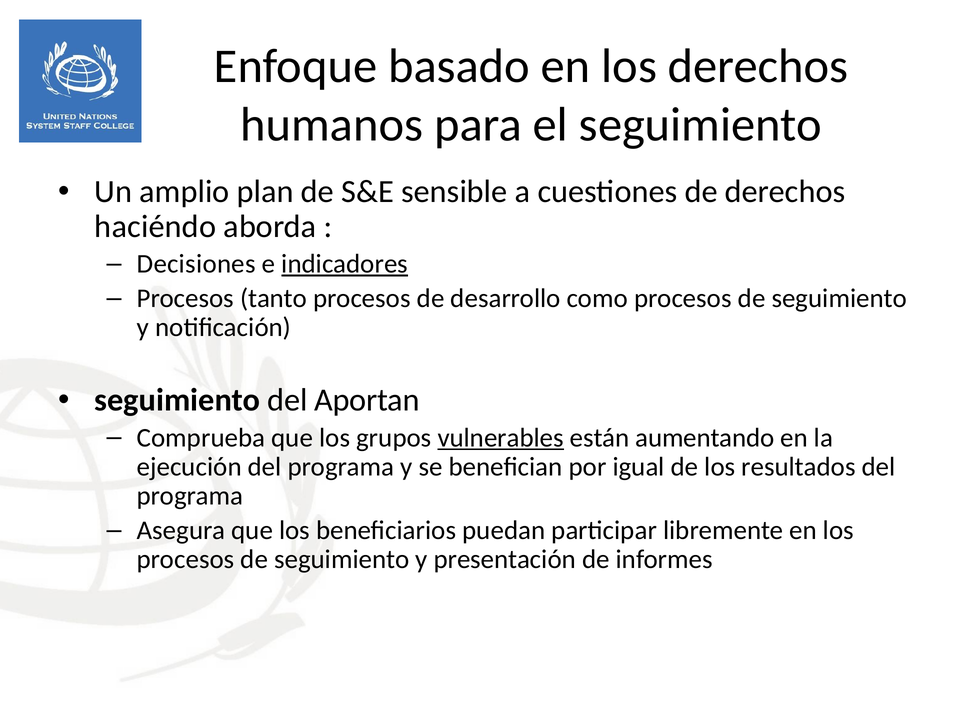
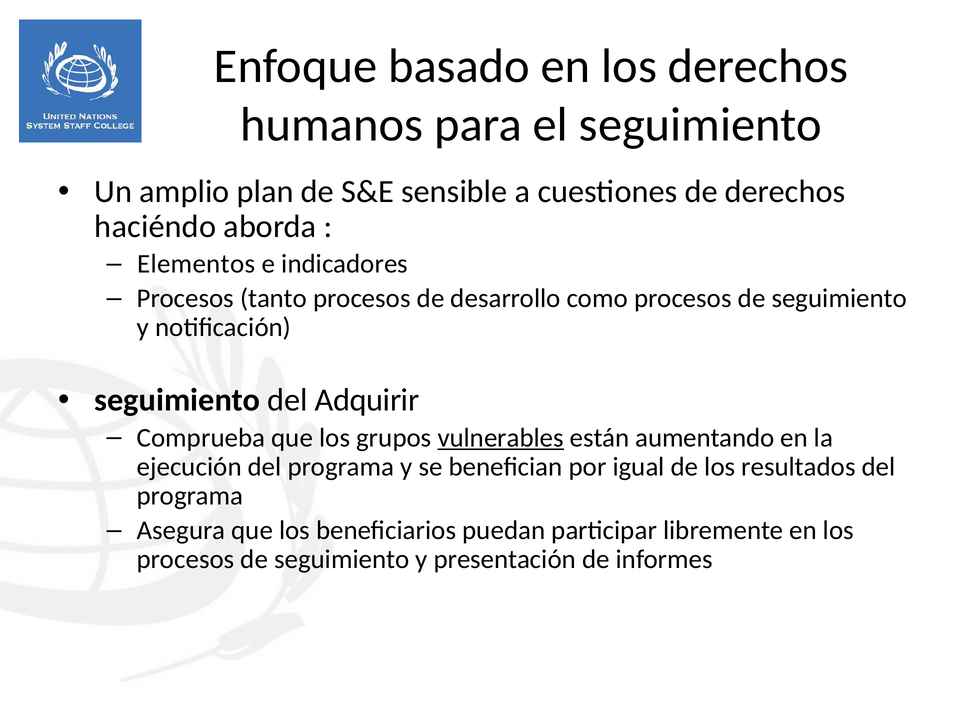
Decisiones: Decisiones -> Elementos
indicadores underline: present -> none
Aportan: Aportan -> Adquirir
